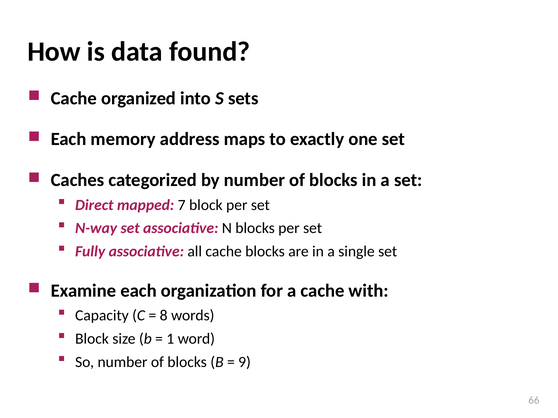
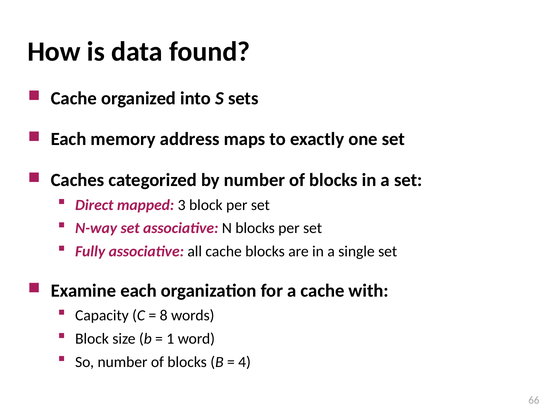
7: 7 -> 3
9: 9 -> 4
